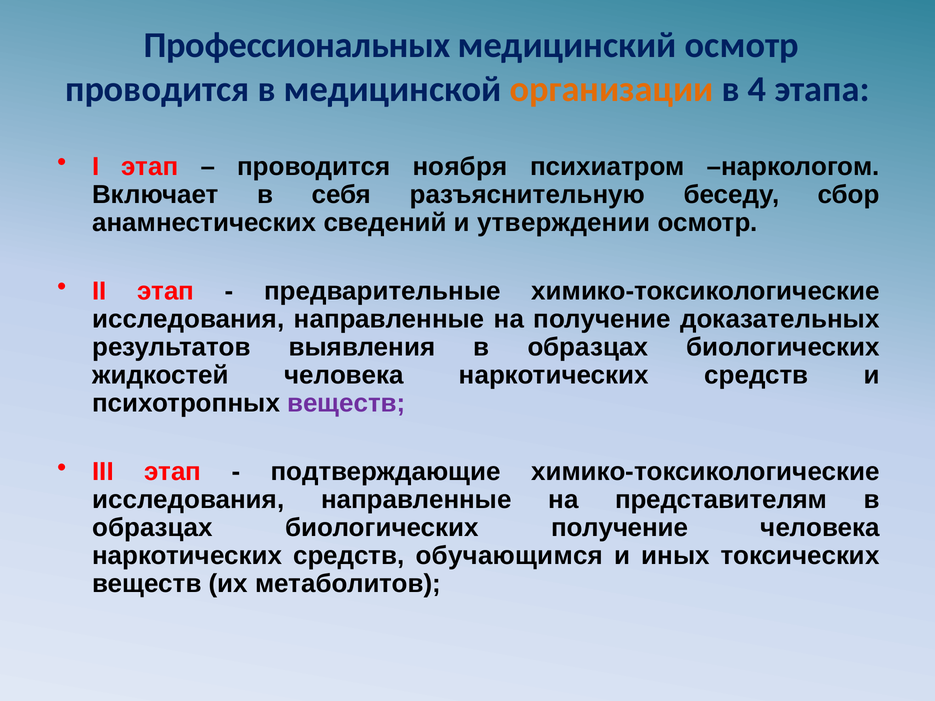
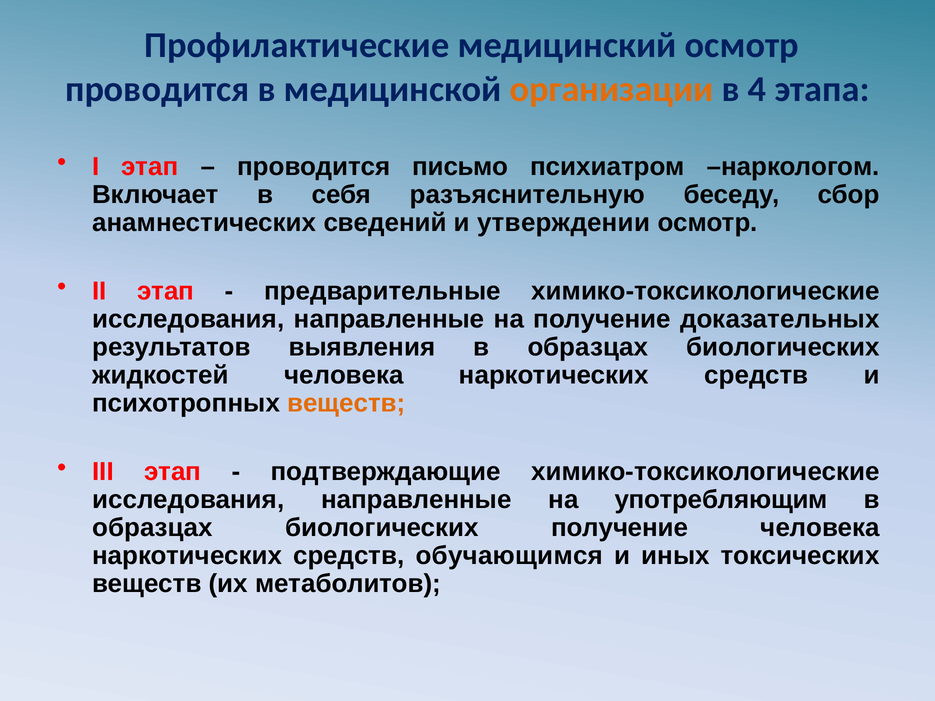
Профессиональных: Профессиональных -> Профилактические
ноября: ноября -> письмо
веществ at (346, 403) colour: purple -> orange
представителям: представителям -> употребляющим
